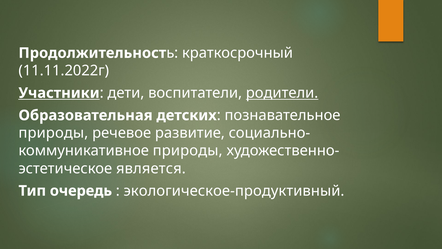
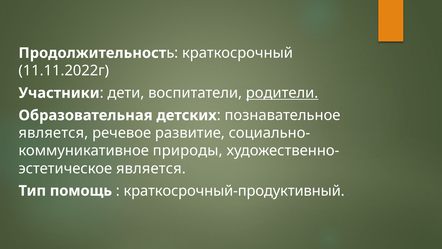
Участники underline: present -> none
природы at (53, 133): природы -> является
очередь: очередь -> помощь
экологическое-продуктивный: экологическое-продуктивный -> краткосрочный-продуктивный
